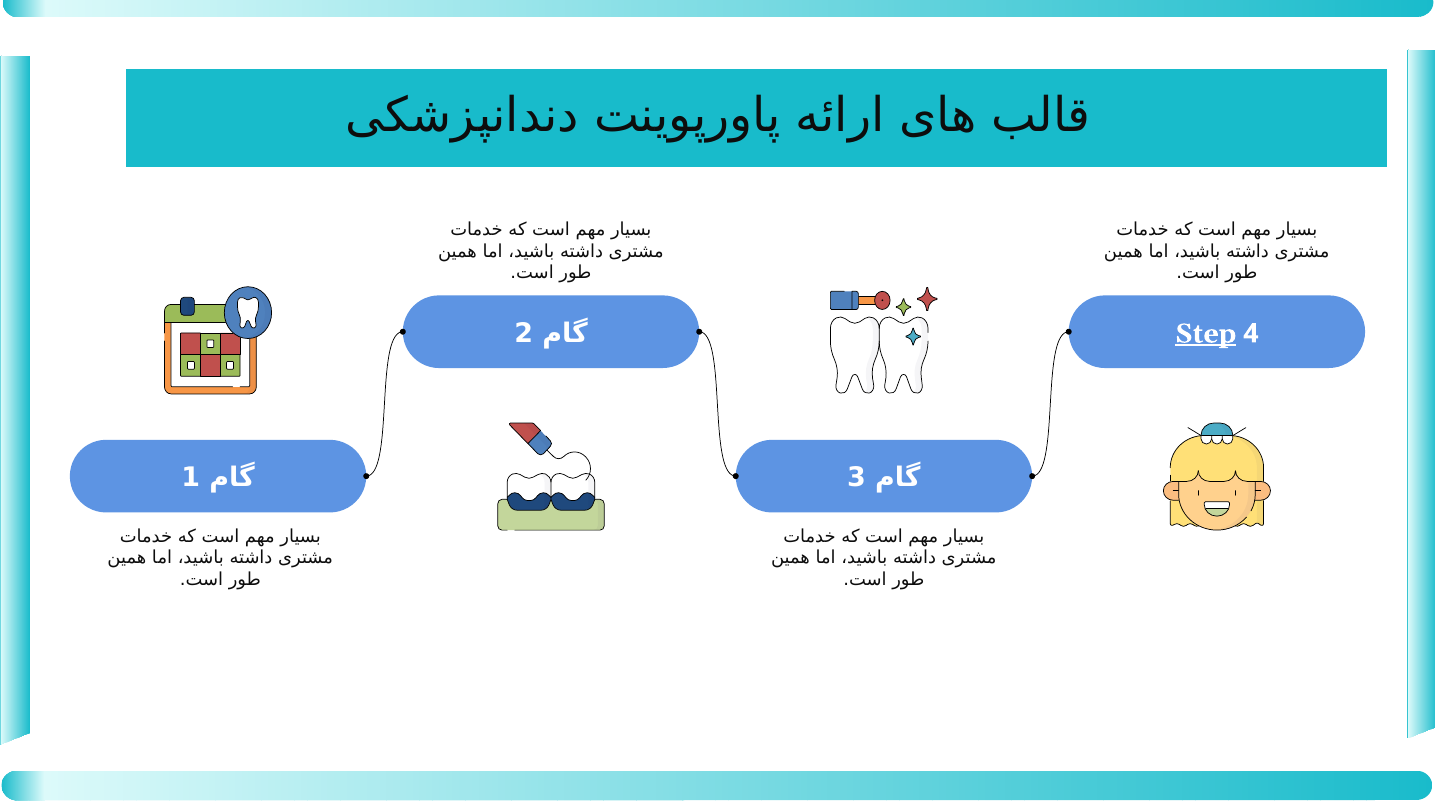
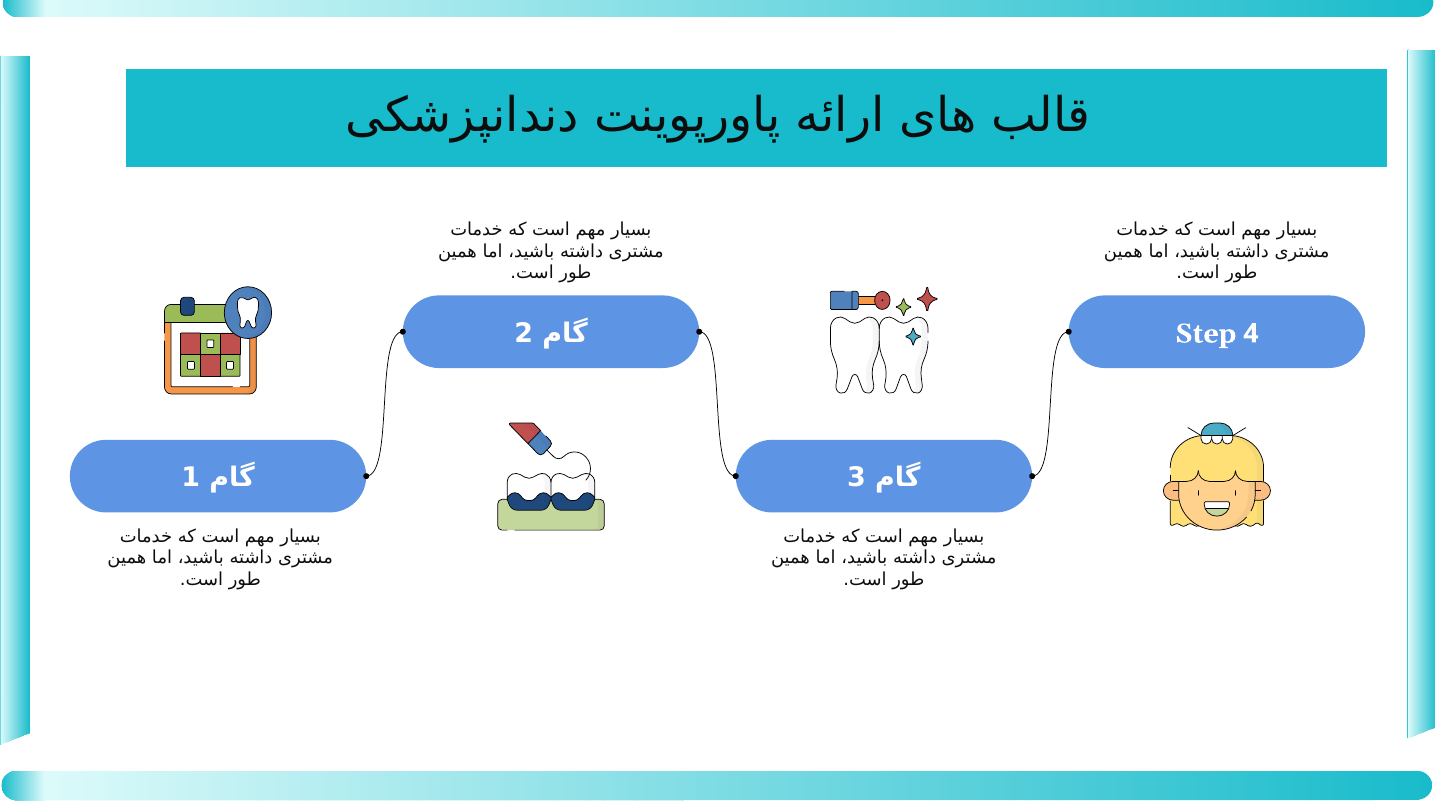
Step underline: present -> none
